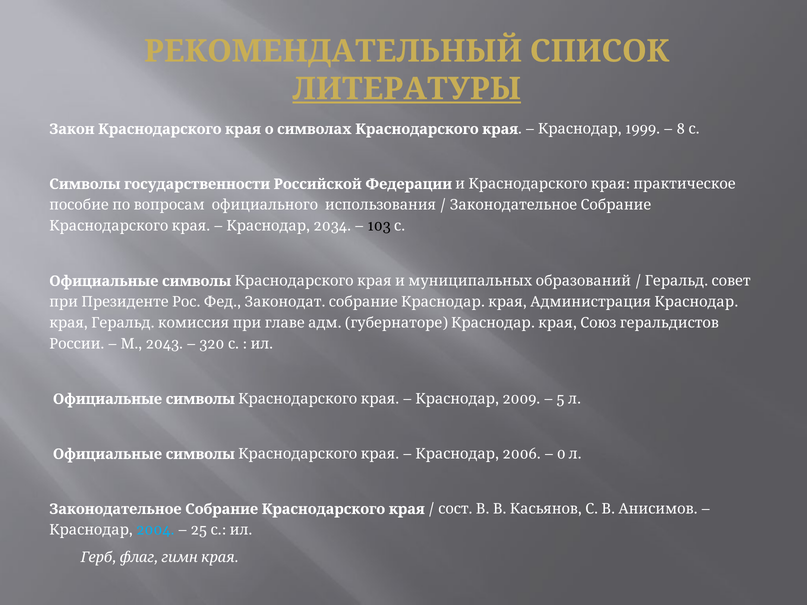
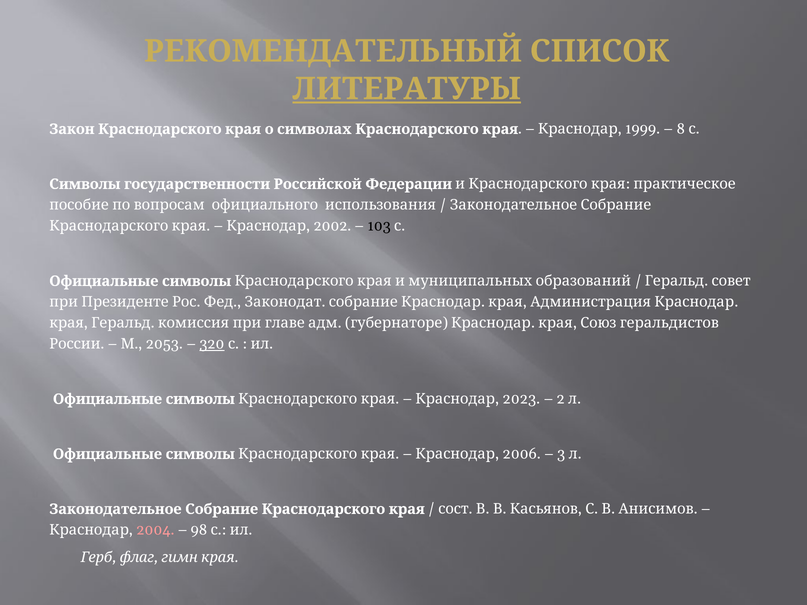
2034: 2034 -> 2002
2043: 2043 -> 2053
320 underline: none -> present
2009: 2009 -> 2023
5: 5 -> 2
0: 0 -> 3
2004 colour: light blue -> pink
25: 25 -> 98
